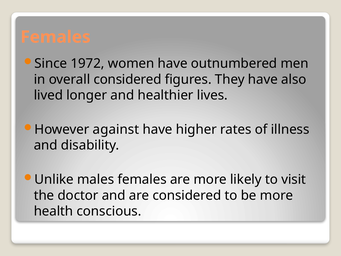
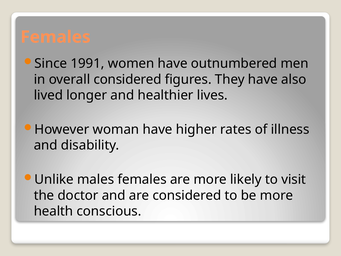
1972: 1972 -> 1991
against: against -> woman
